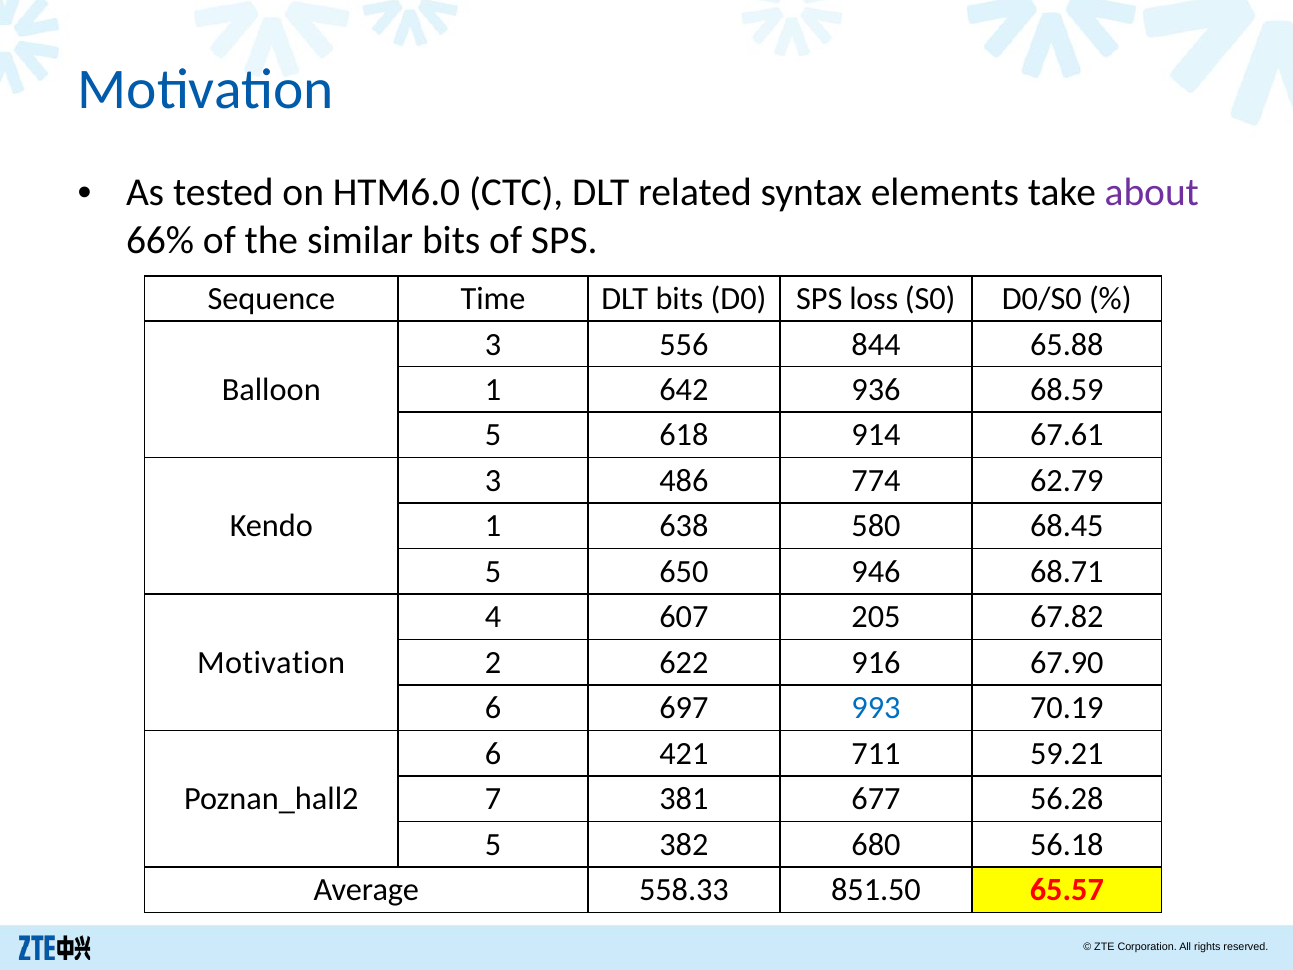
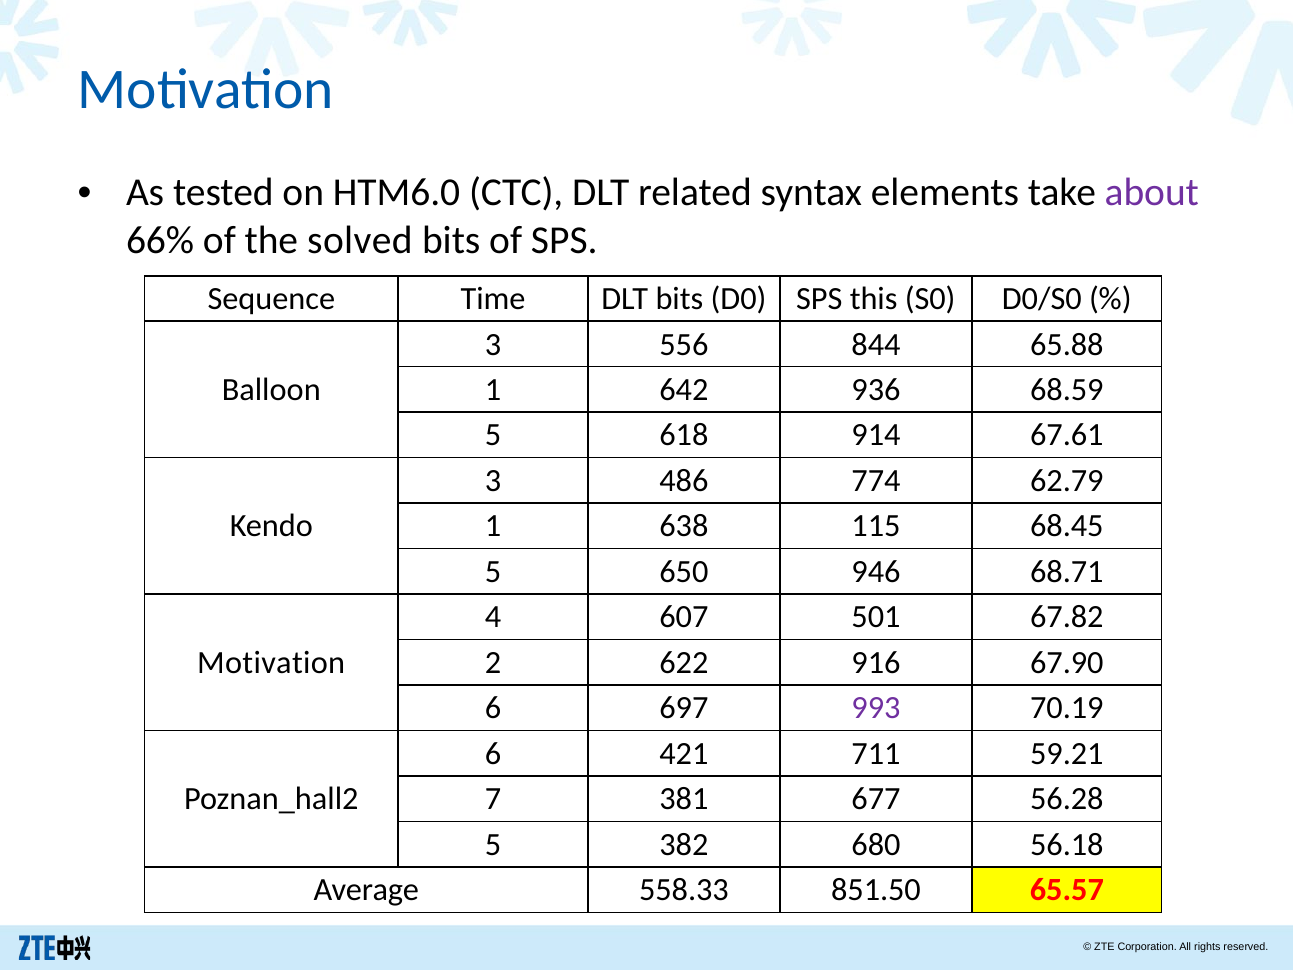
similar: similar -> solved
loss: loss -> this
580: 580 -> 115
205: 205 -> 501
993 colour: blue -> purple
